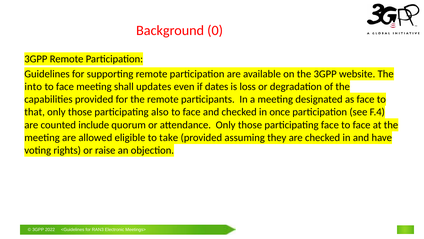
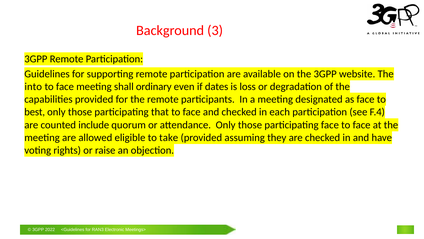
0: 0 -> 3
updates: updates -> ordinary
that: that -> best
also: also -> that
once: once -> each
